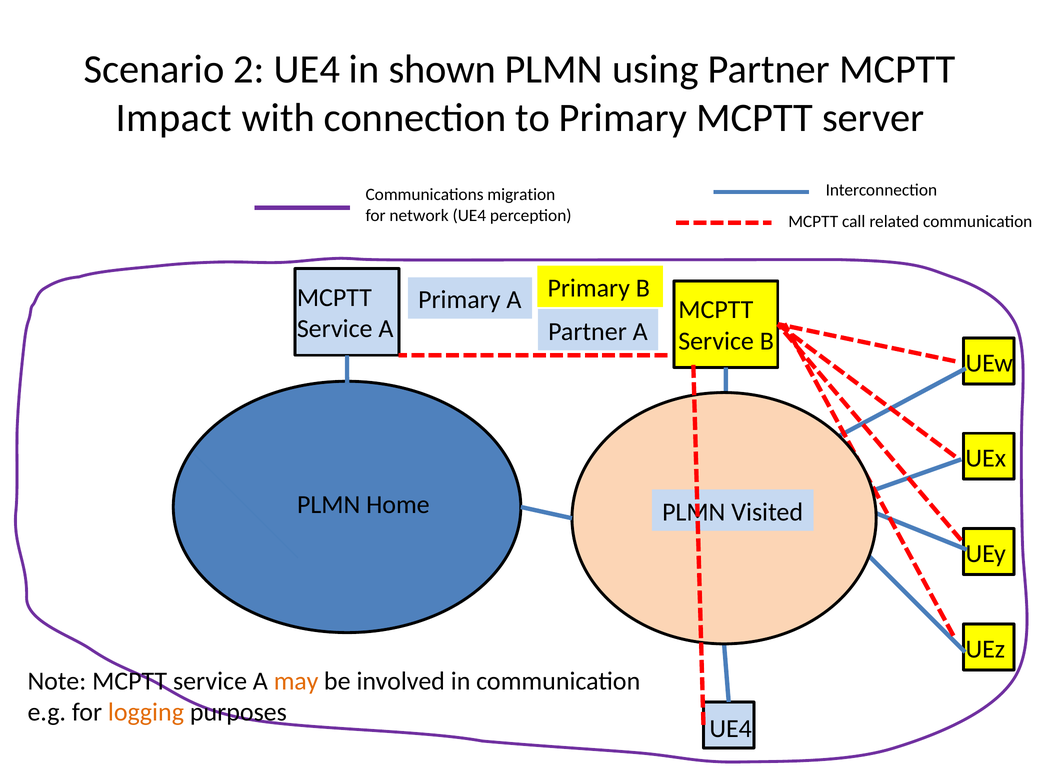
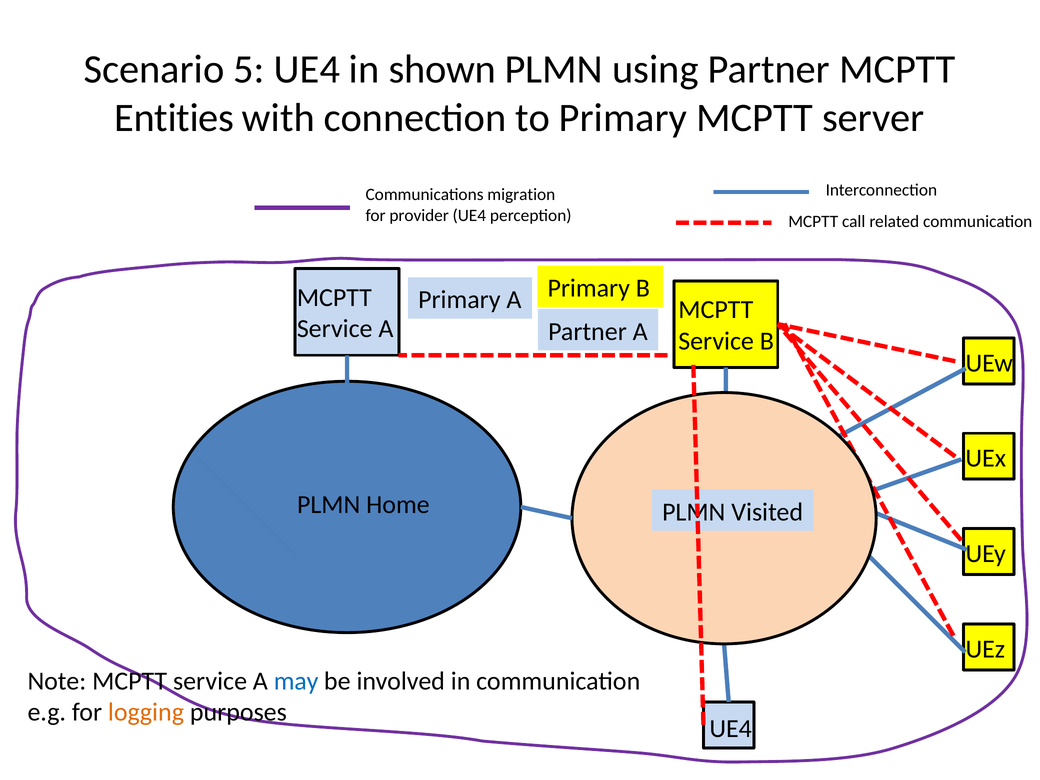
2: 2 -> 5
Impact: Impact -> Entities
network: network -> provider
may colour: orange -> blue
